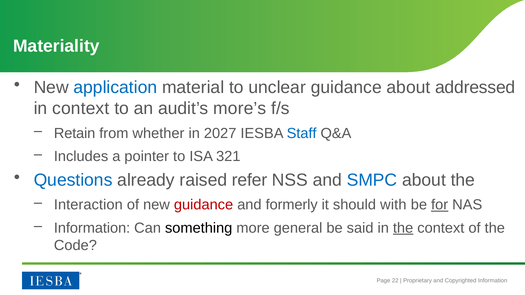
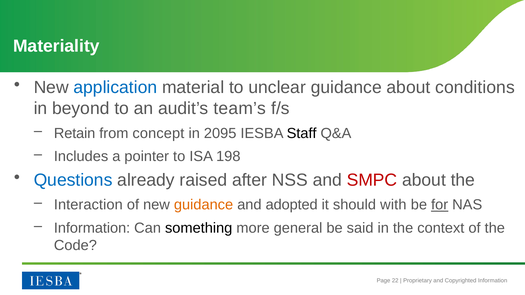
addressed: addressed -> conditions
in context: context -> beyond
more’s: more’s -> team’s
whether: whether -> concept
2027: 2027 -> 2095
Staff colour: blue -> black
321: 321 -> 198
refer: refer -> after
SMPC colour: blue -> red
guidance at (204, 205) colour: red -> orange
formerly: formerly -> adopted
the at (403, 228) underline: present -> none
